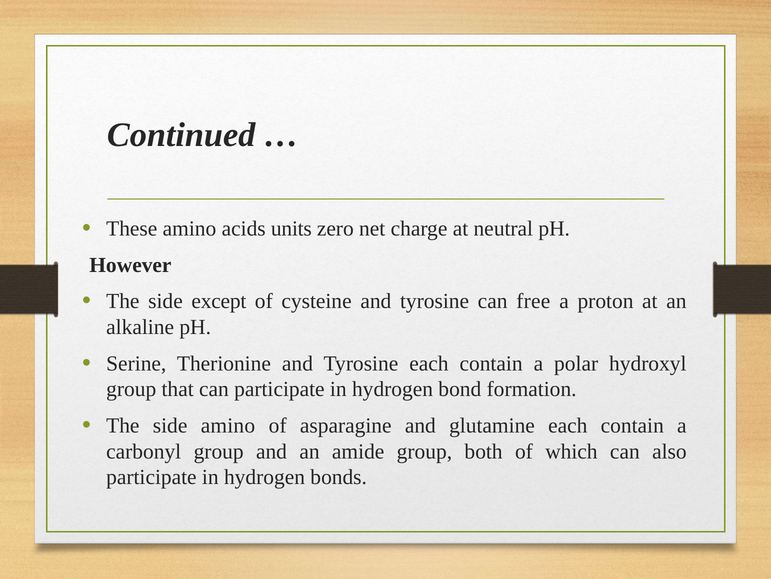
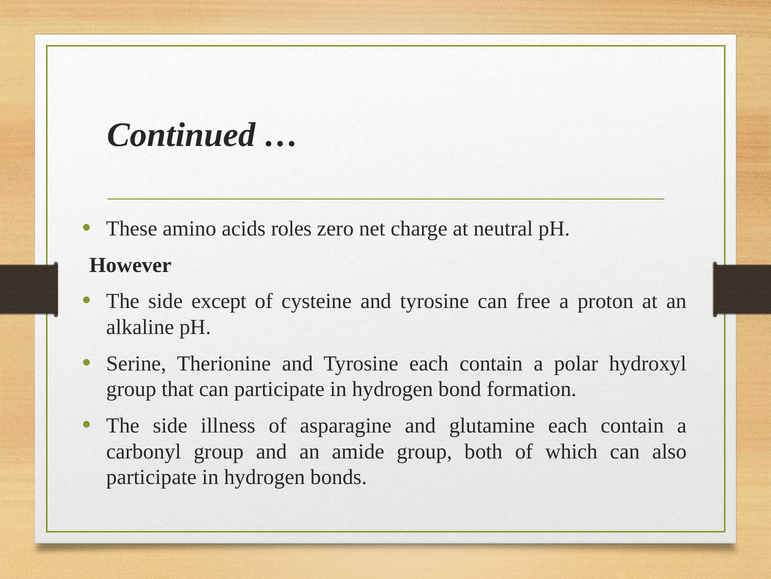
units: units -> roles
side amino: amino -> illness
